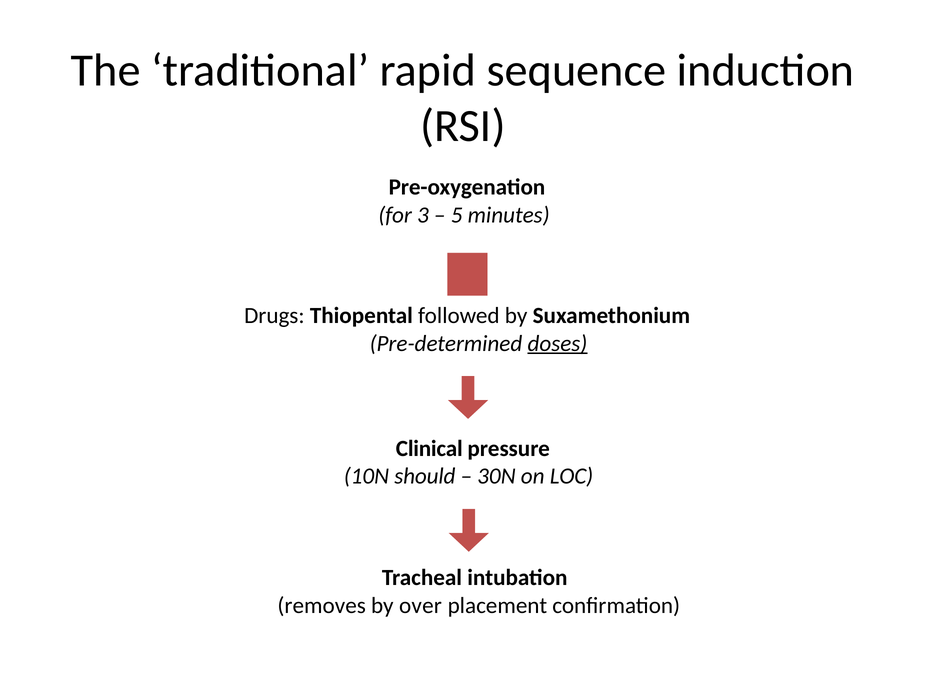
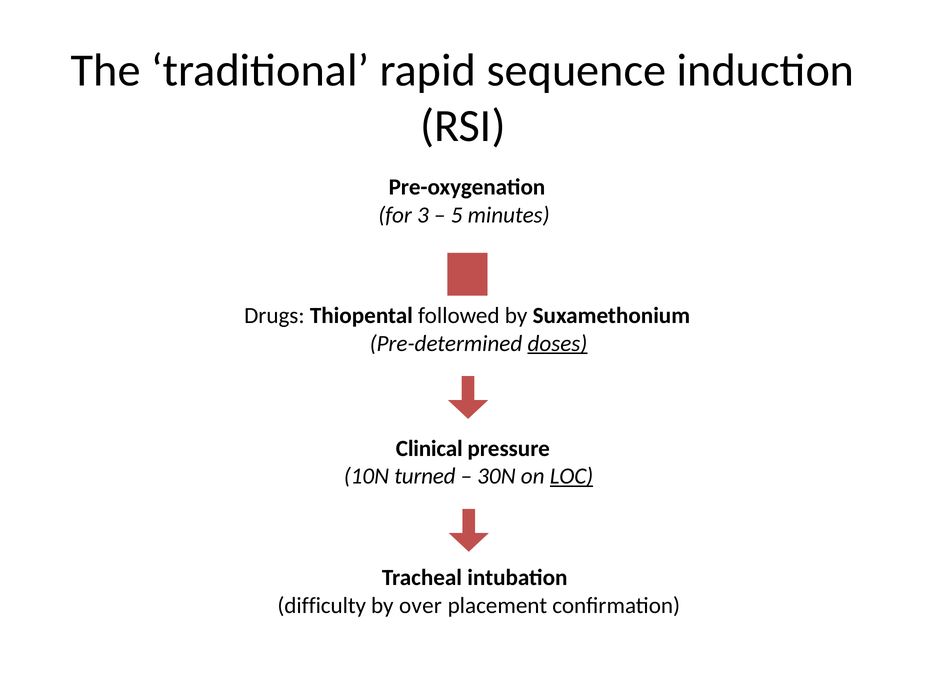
should: should -> turned
LOC underline: none -> present
removes: removes -> difficulty
